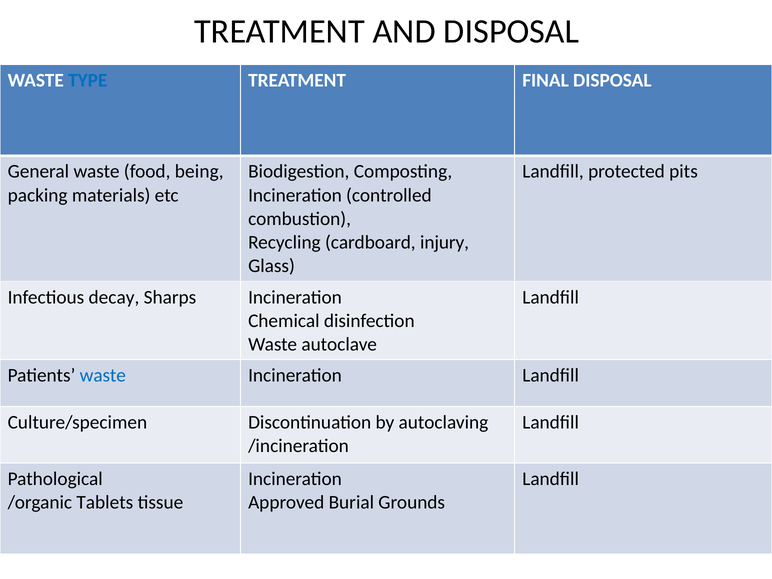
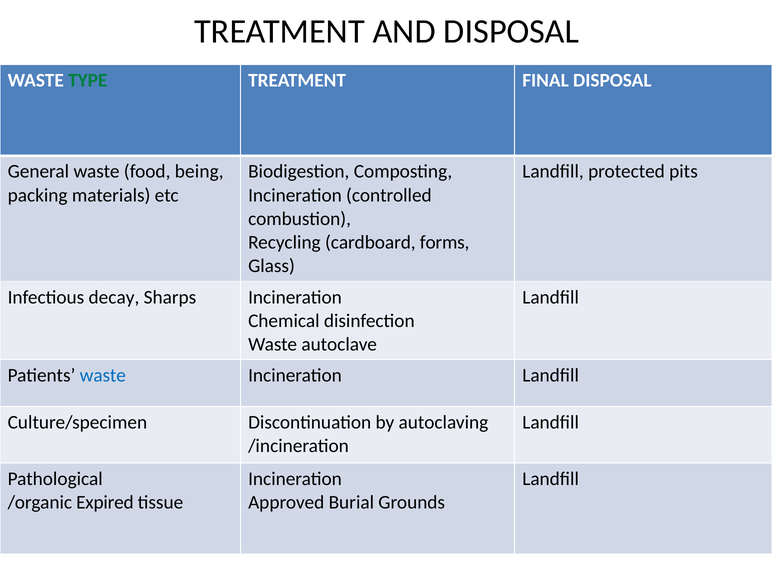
TYPE colour: blue -> green
injury: injury -> forms
Tablets: Tablets -> Expired
